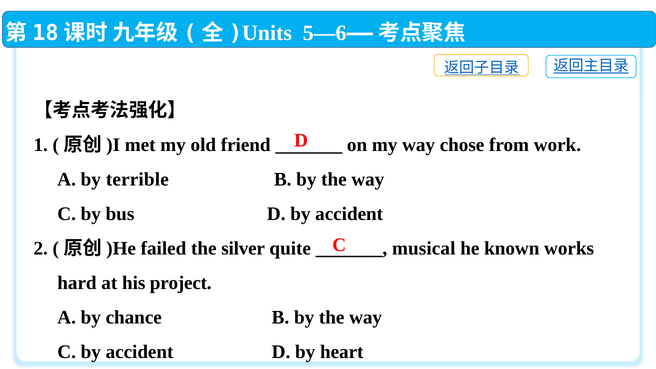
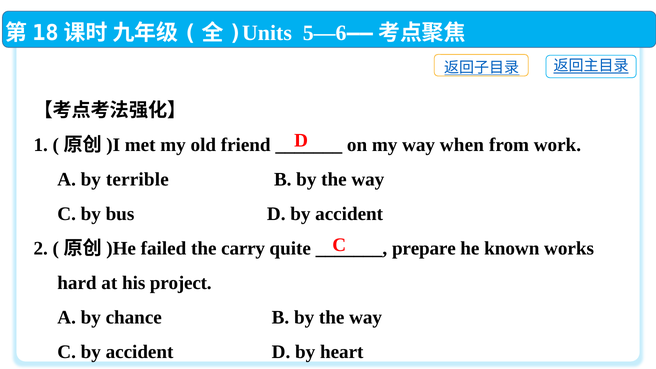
chose: chose -> when
silver: silver -> carry
musical: musical -> prepare
